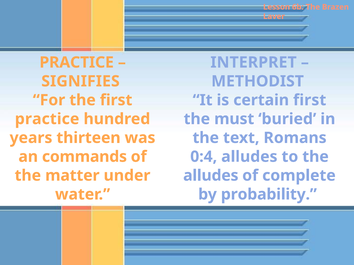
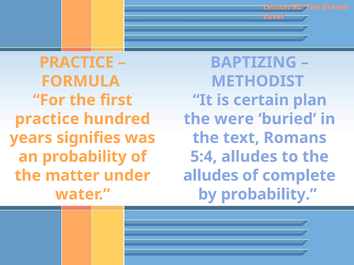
INTERPRET: INTERPRET -> BAPTIZING
SIGNIFIES: SIGNIFIES -> FORMULA
certain first: first -> plan
must: must -> were
thirteen: thirteen -> signifies
an commands: commands -> probability
0:4: 0:4 -> 5:4
